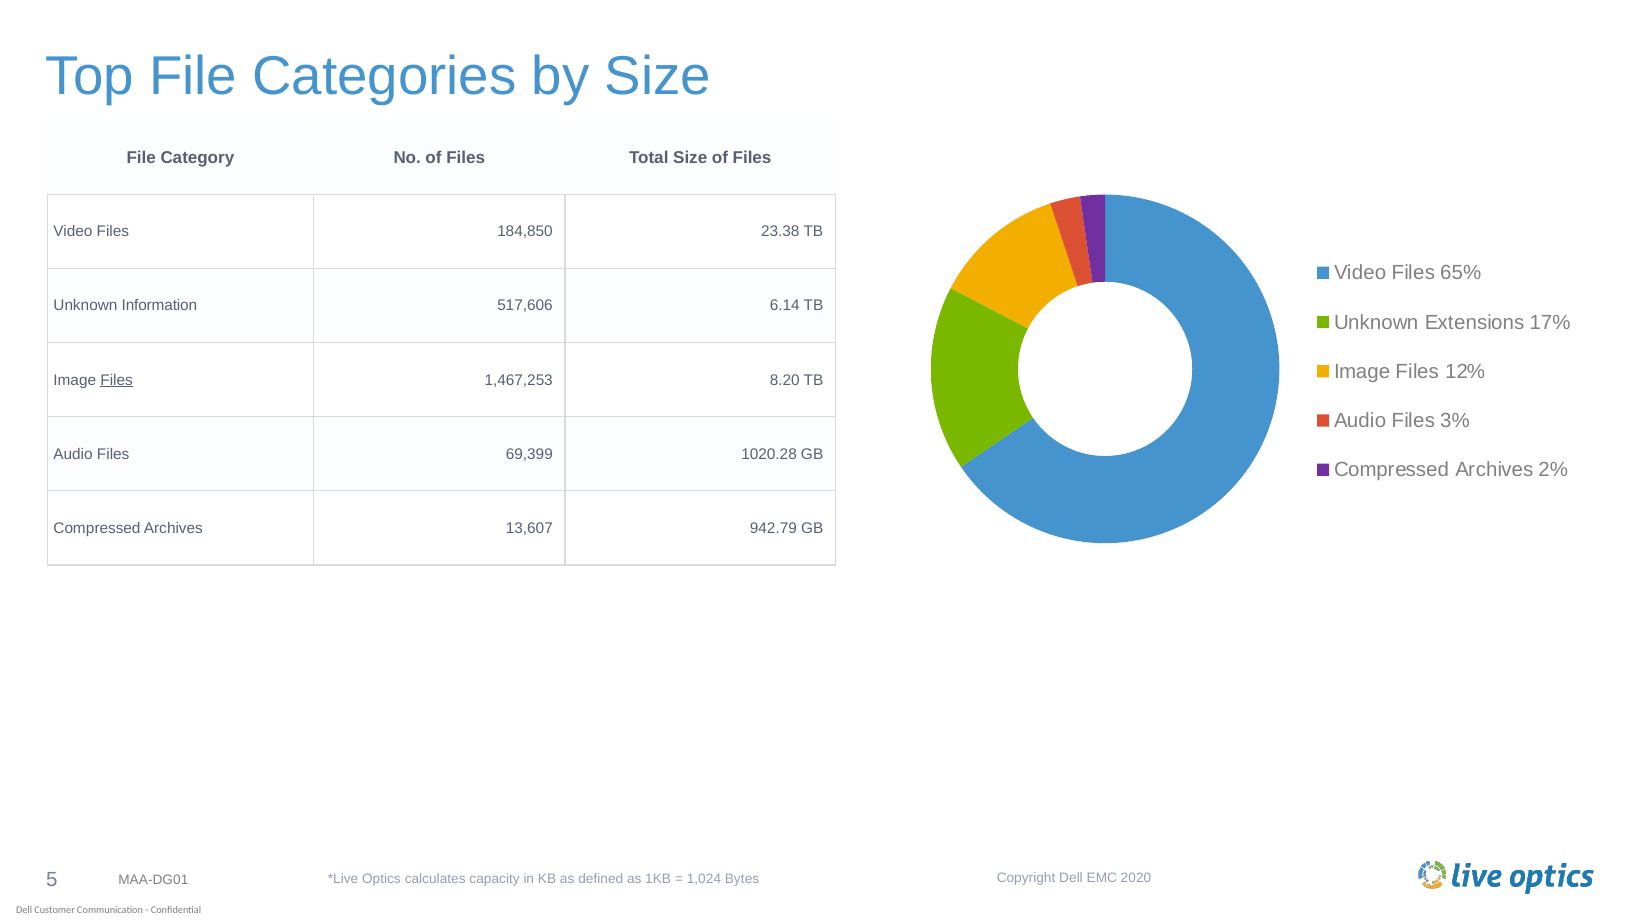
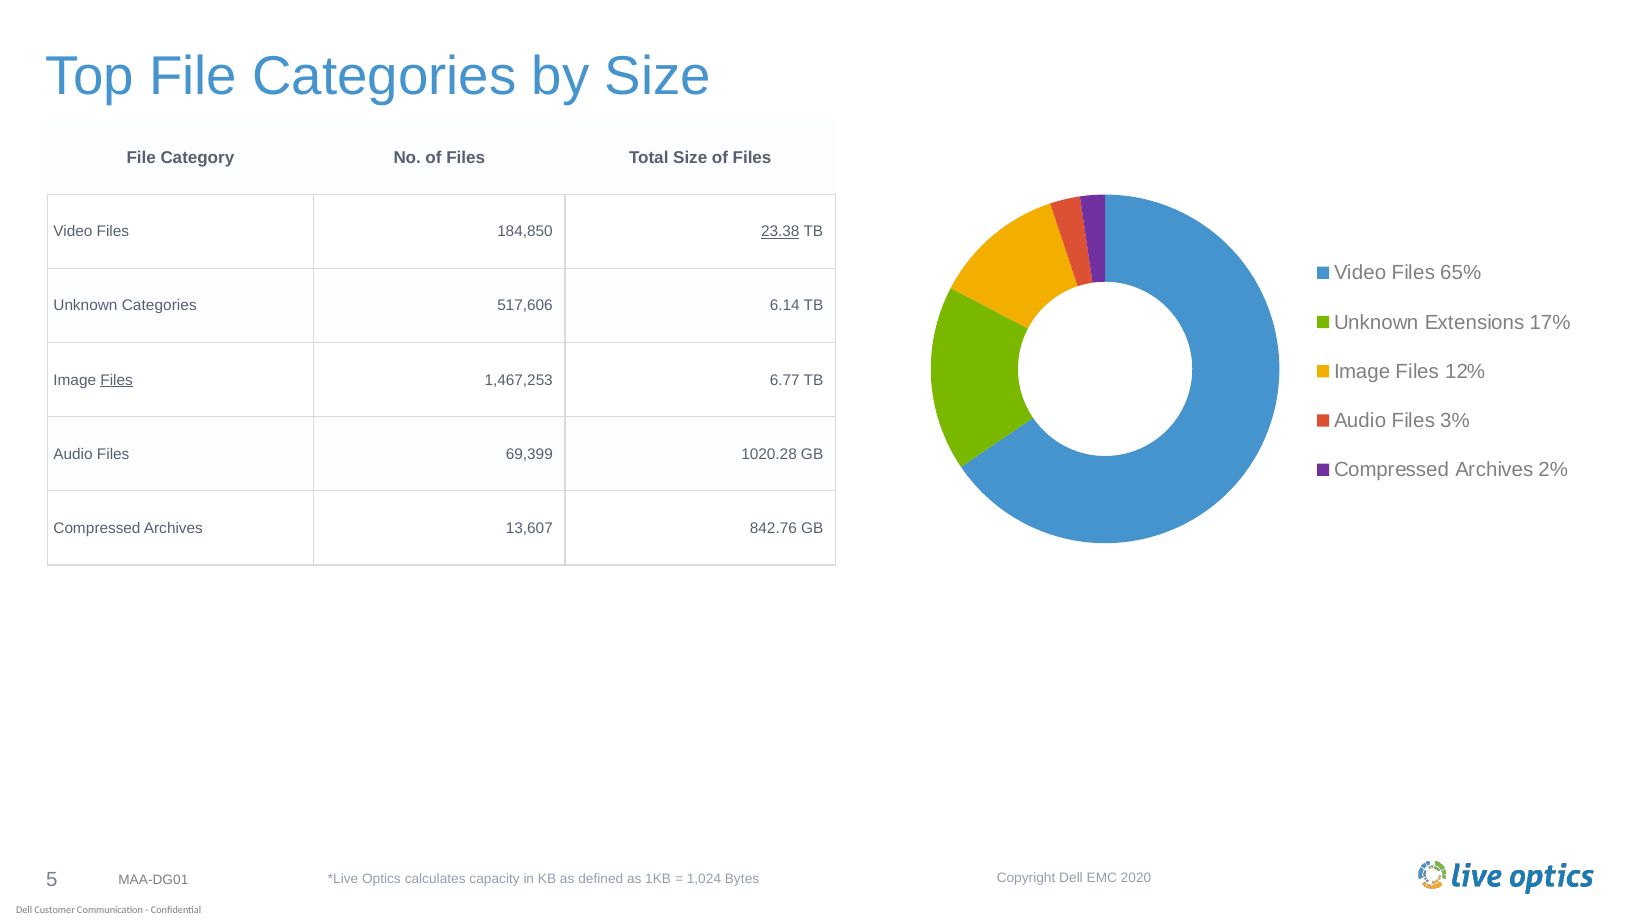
23.38 underline: none -> present
Unknown Information: Information -> Categories
8.20: 8.20 -> 6.77
942.79: 942.79 -> 842.76
